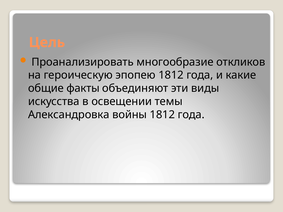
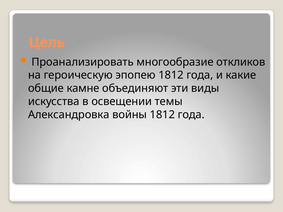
факты: факты -> камне
